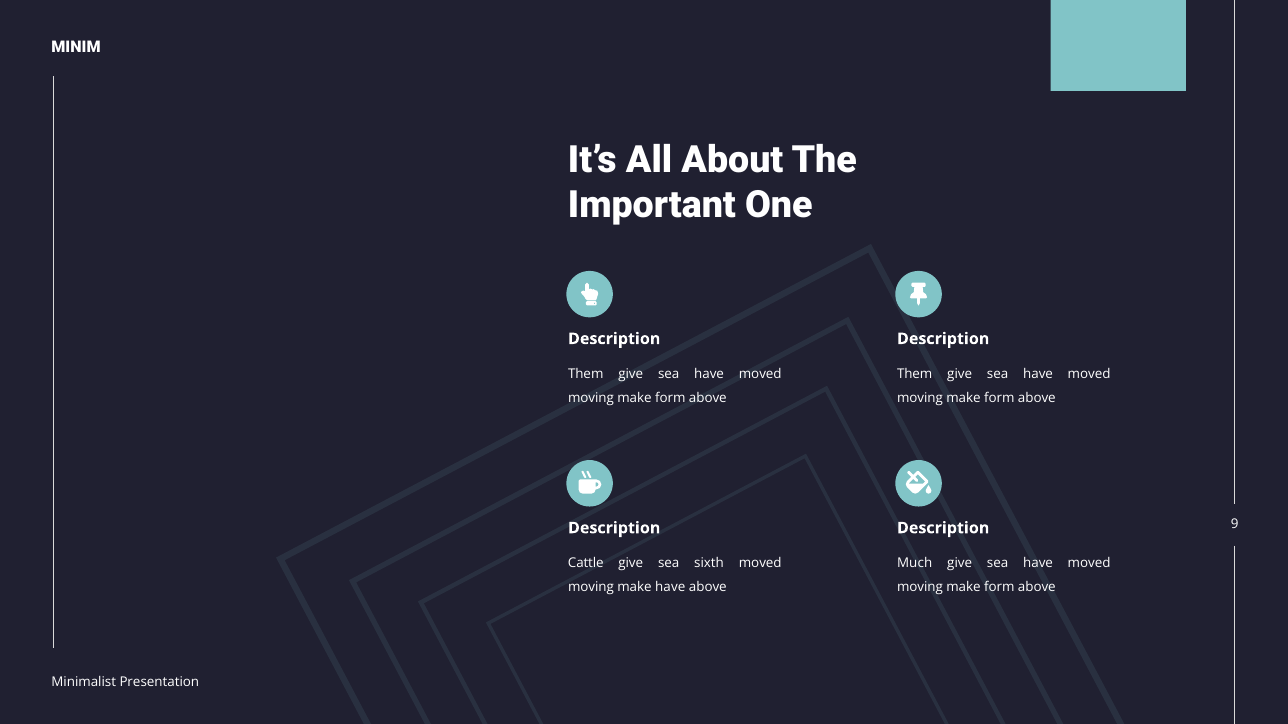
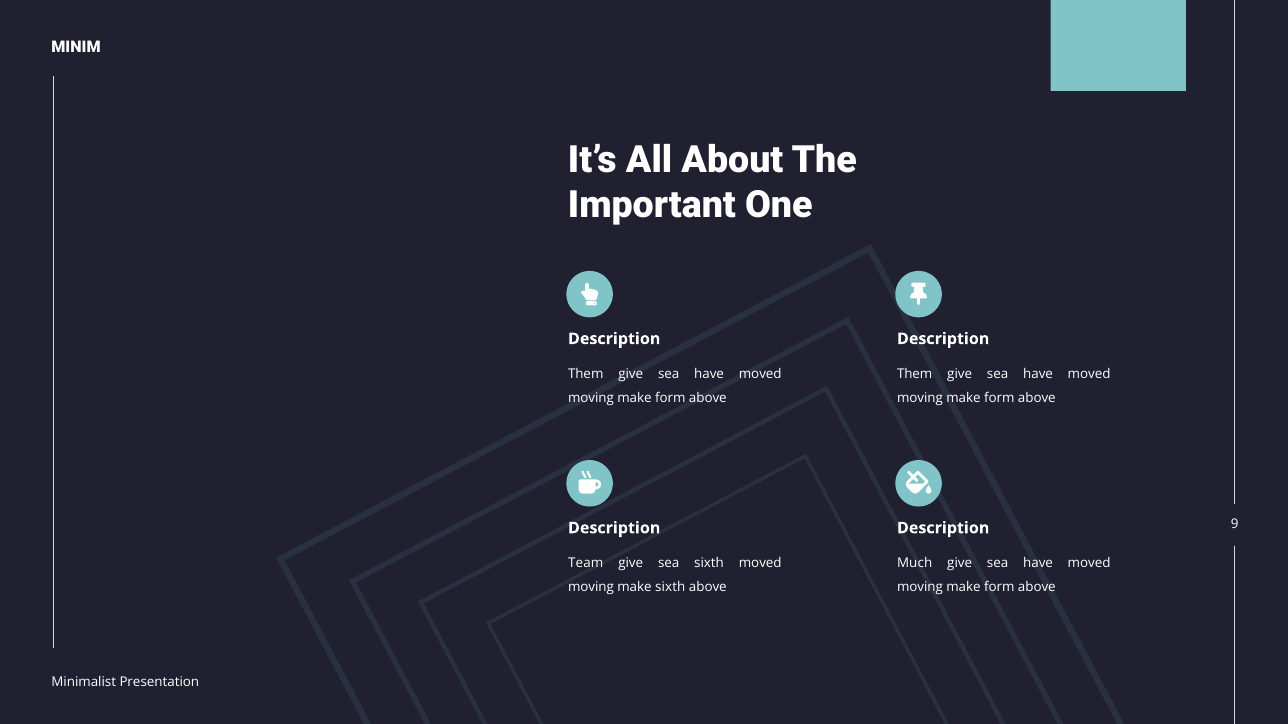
Cattle: Cattle -> Team
make have: have -> sixth
